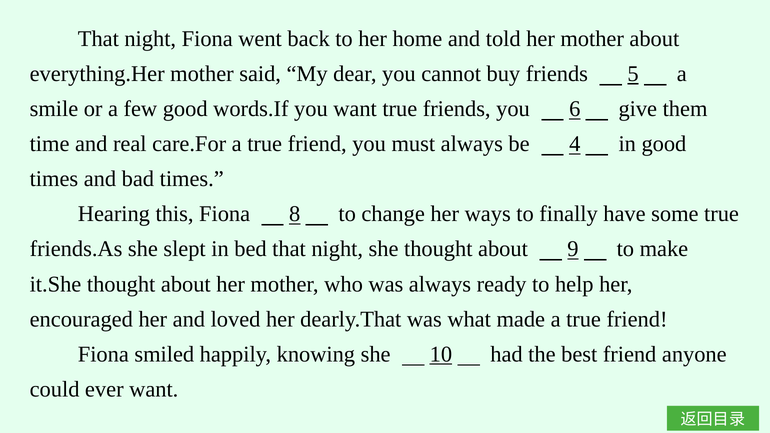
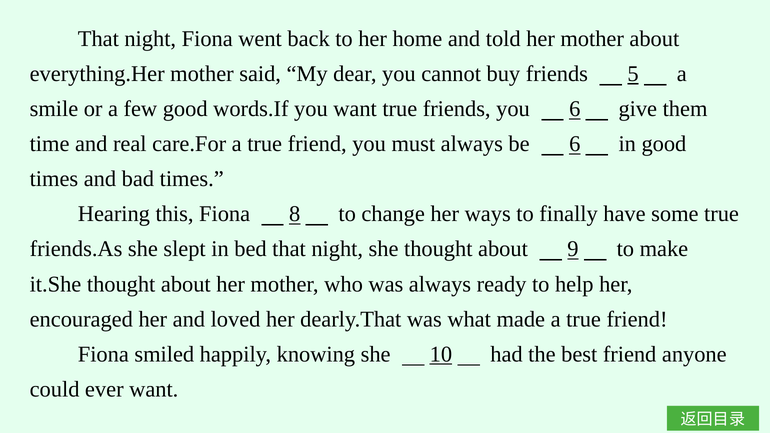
be 4: 4 -> 6
